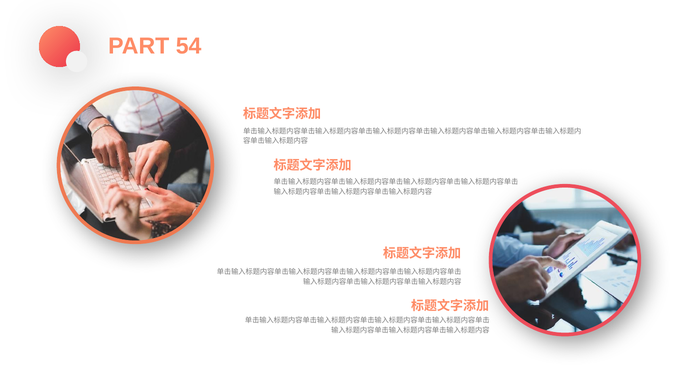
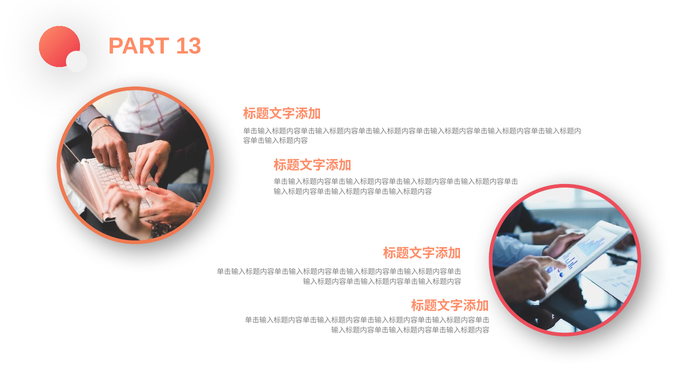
54: 54 -> 13
